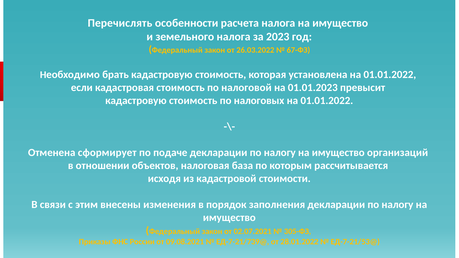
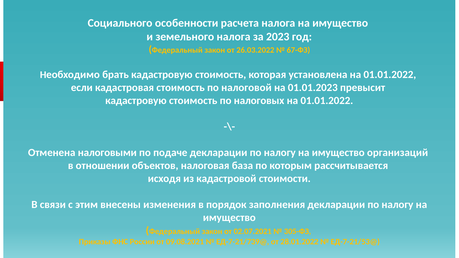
Перечислять: Перечислять -> Социального
сформирует: сформирует -> налоговыми
